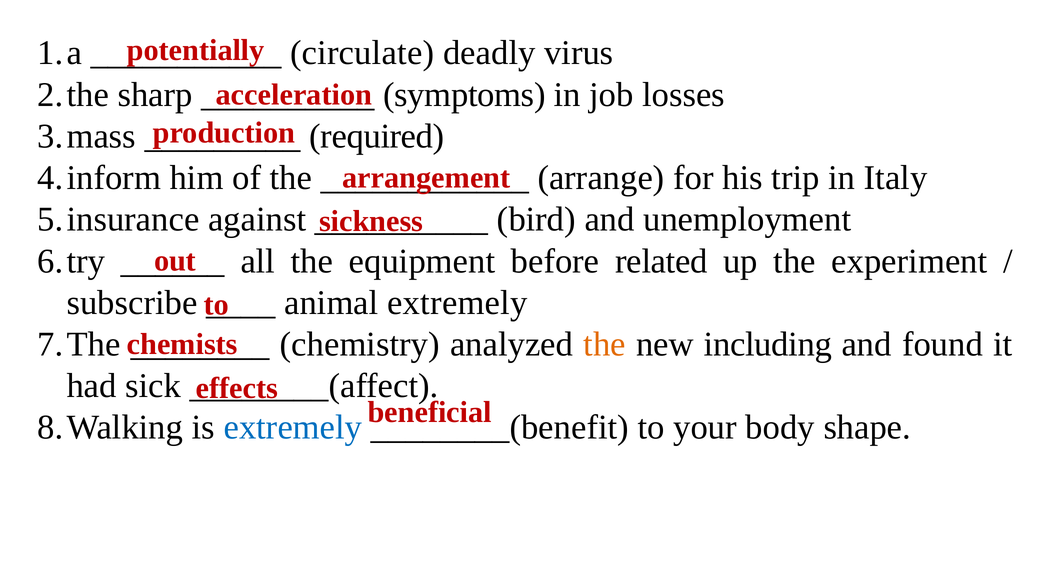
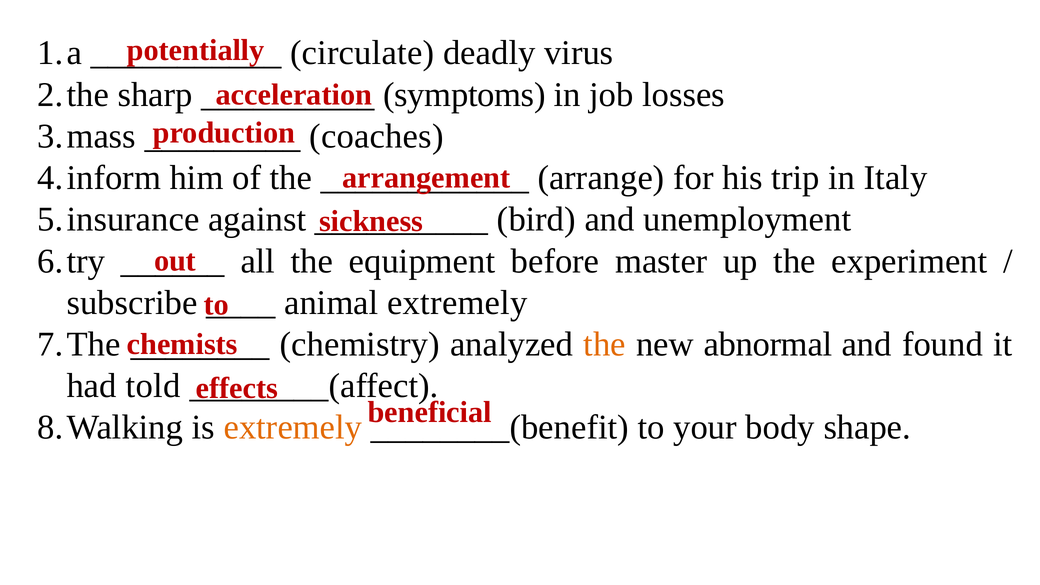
required: required -> coaches
related: related -> master
including: including -> abnormal
sick: sick -> told
extremely at (293, 428) colour: blue -> orange
